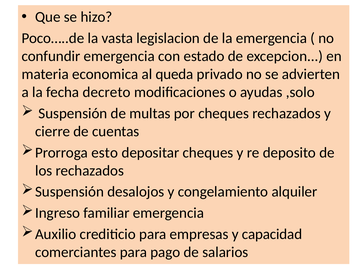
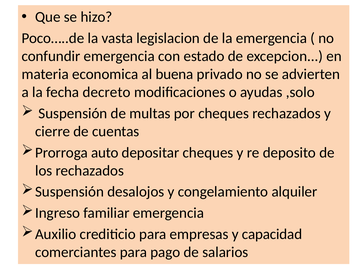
queda: queda -> buena
esto: esto -> auto
